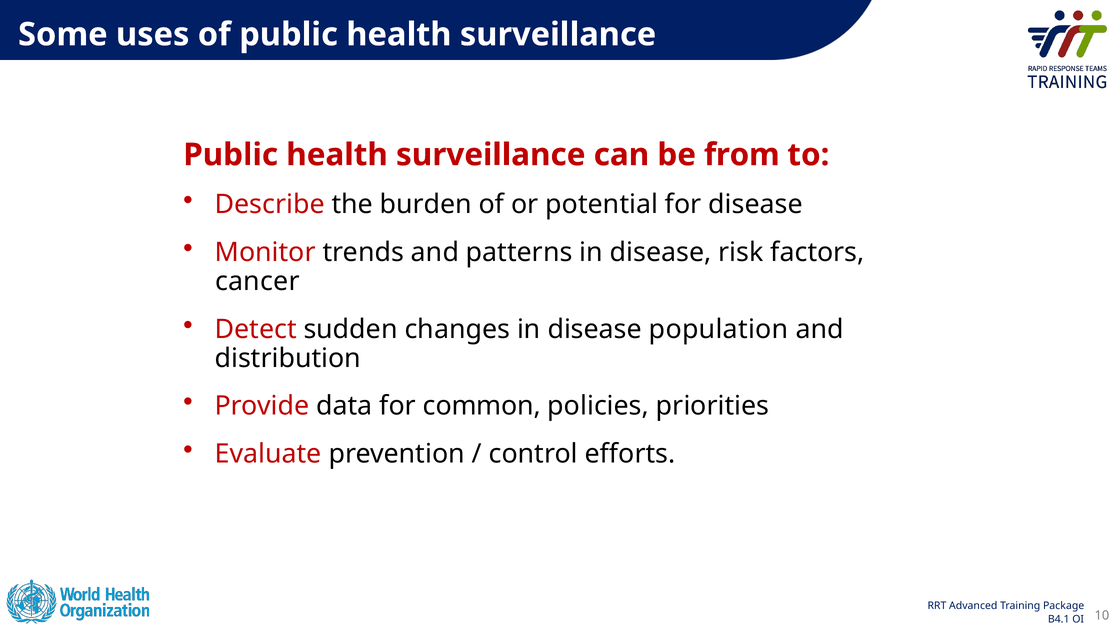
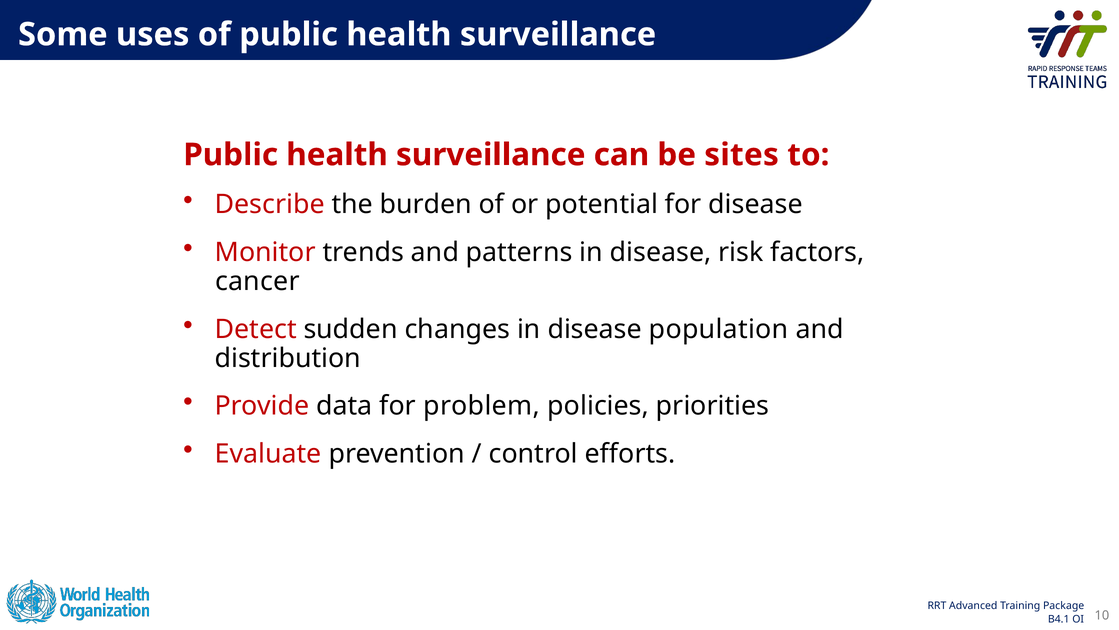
from: from -> sites
common: common -> problem
